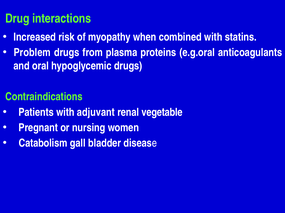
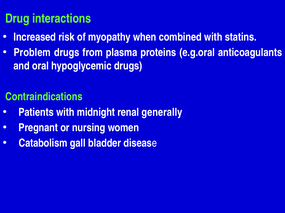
adjuvant: adjuvant -> midnight
vegetable: vegetable -> generally
